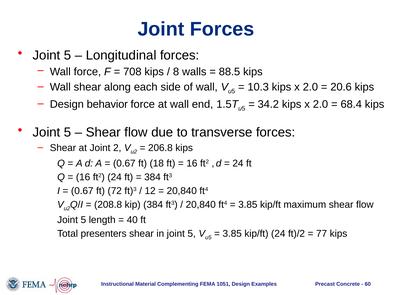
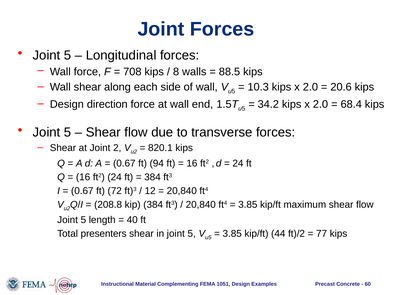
behavior: behavior -> direction
206.8: 206.8 -> 820.1
18: 18 -> 94
kip/ft 24: 24 -> 44
